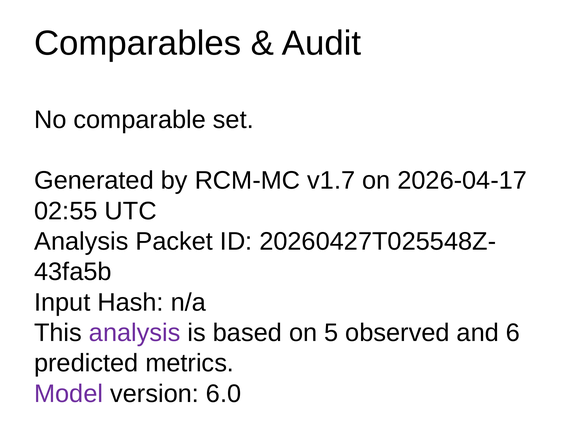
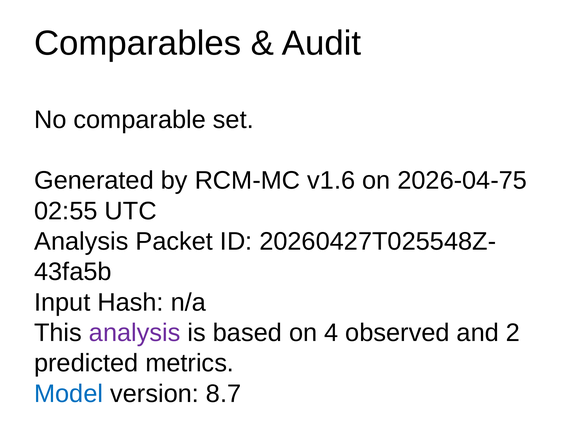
v1.7: v1.7 -> v1.6
2026-04-17: 2026-04-17 -> 2026-04-75
5: 5 -> 4
6: 6 -> 2
Model colour: purple -> blue
6.0: 6.0 -> 8.7
